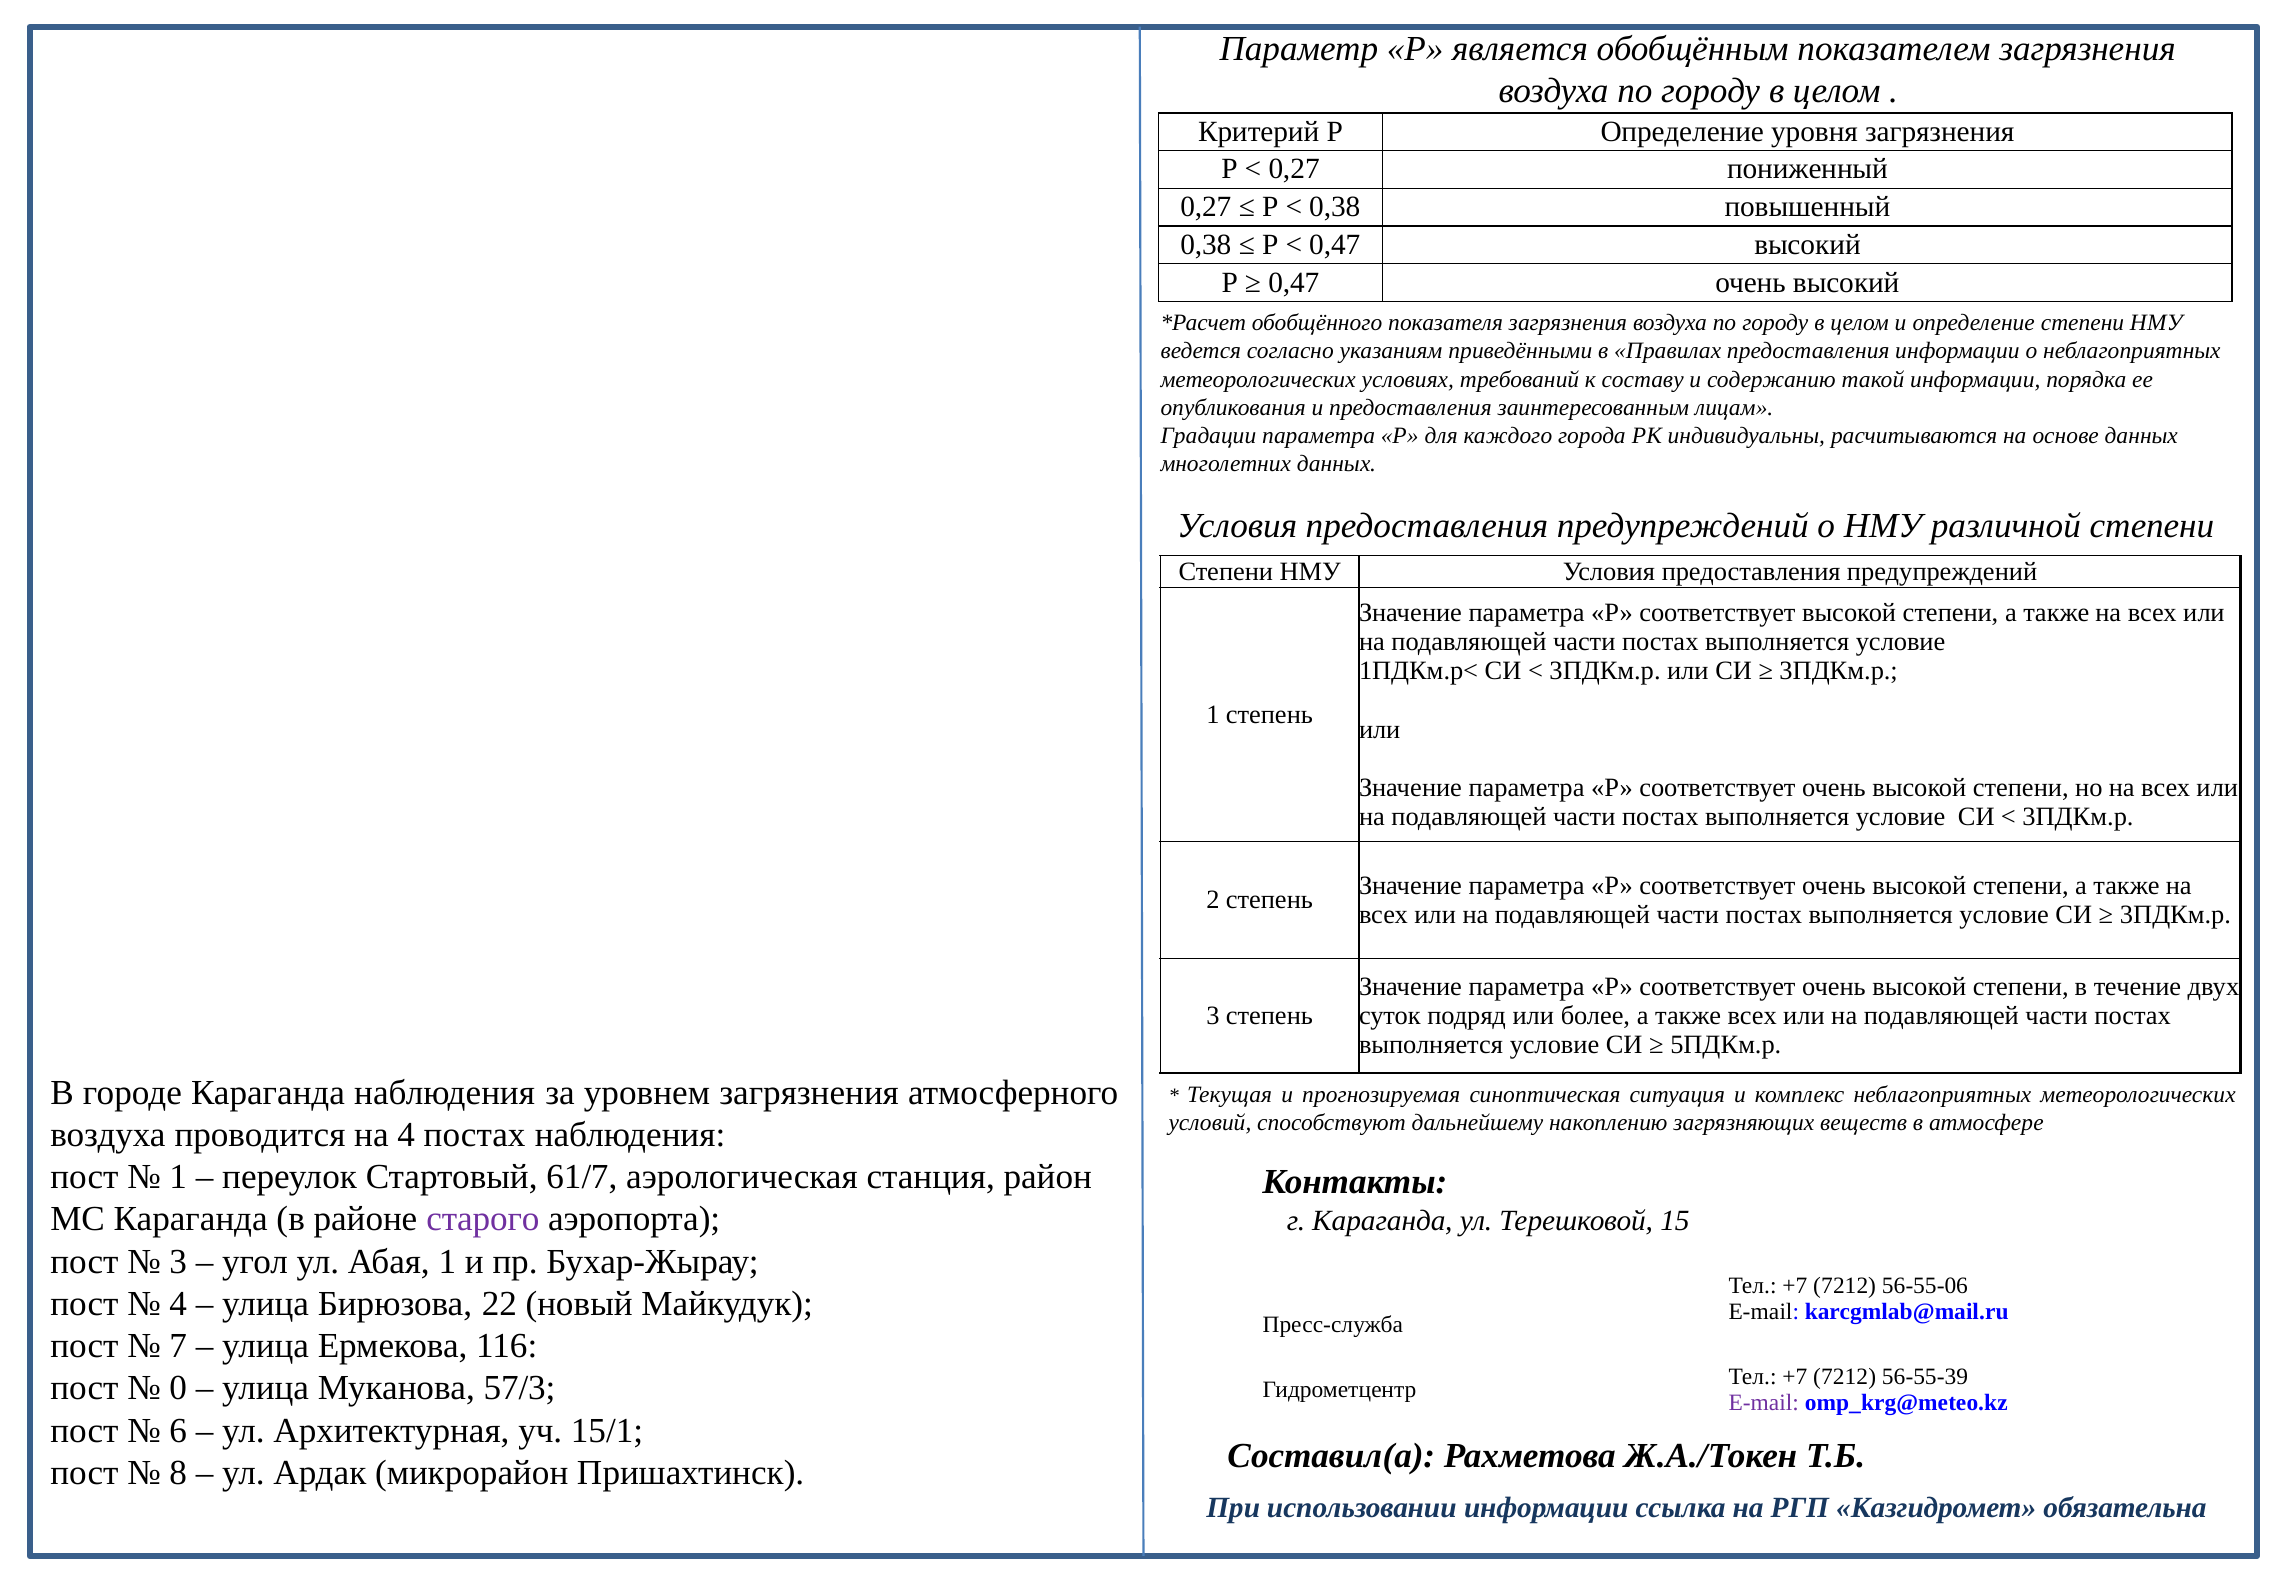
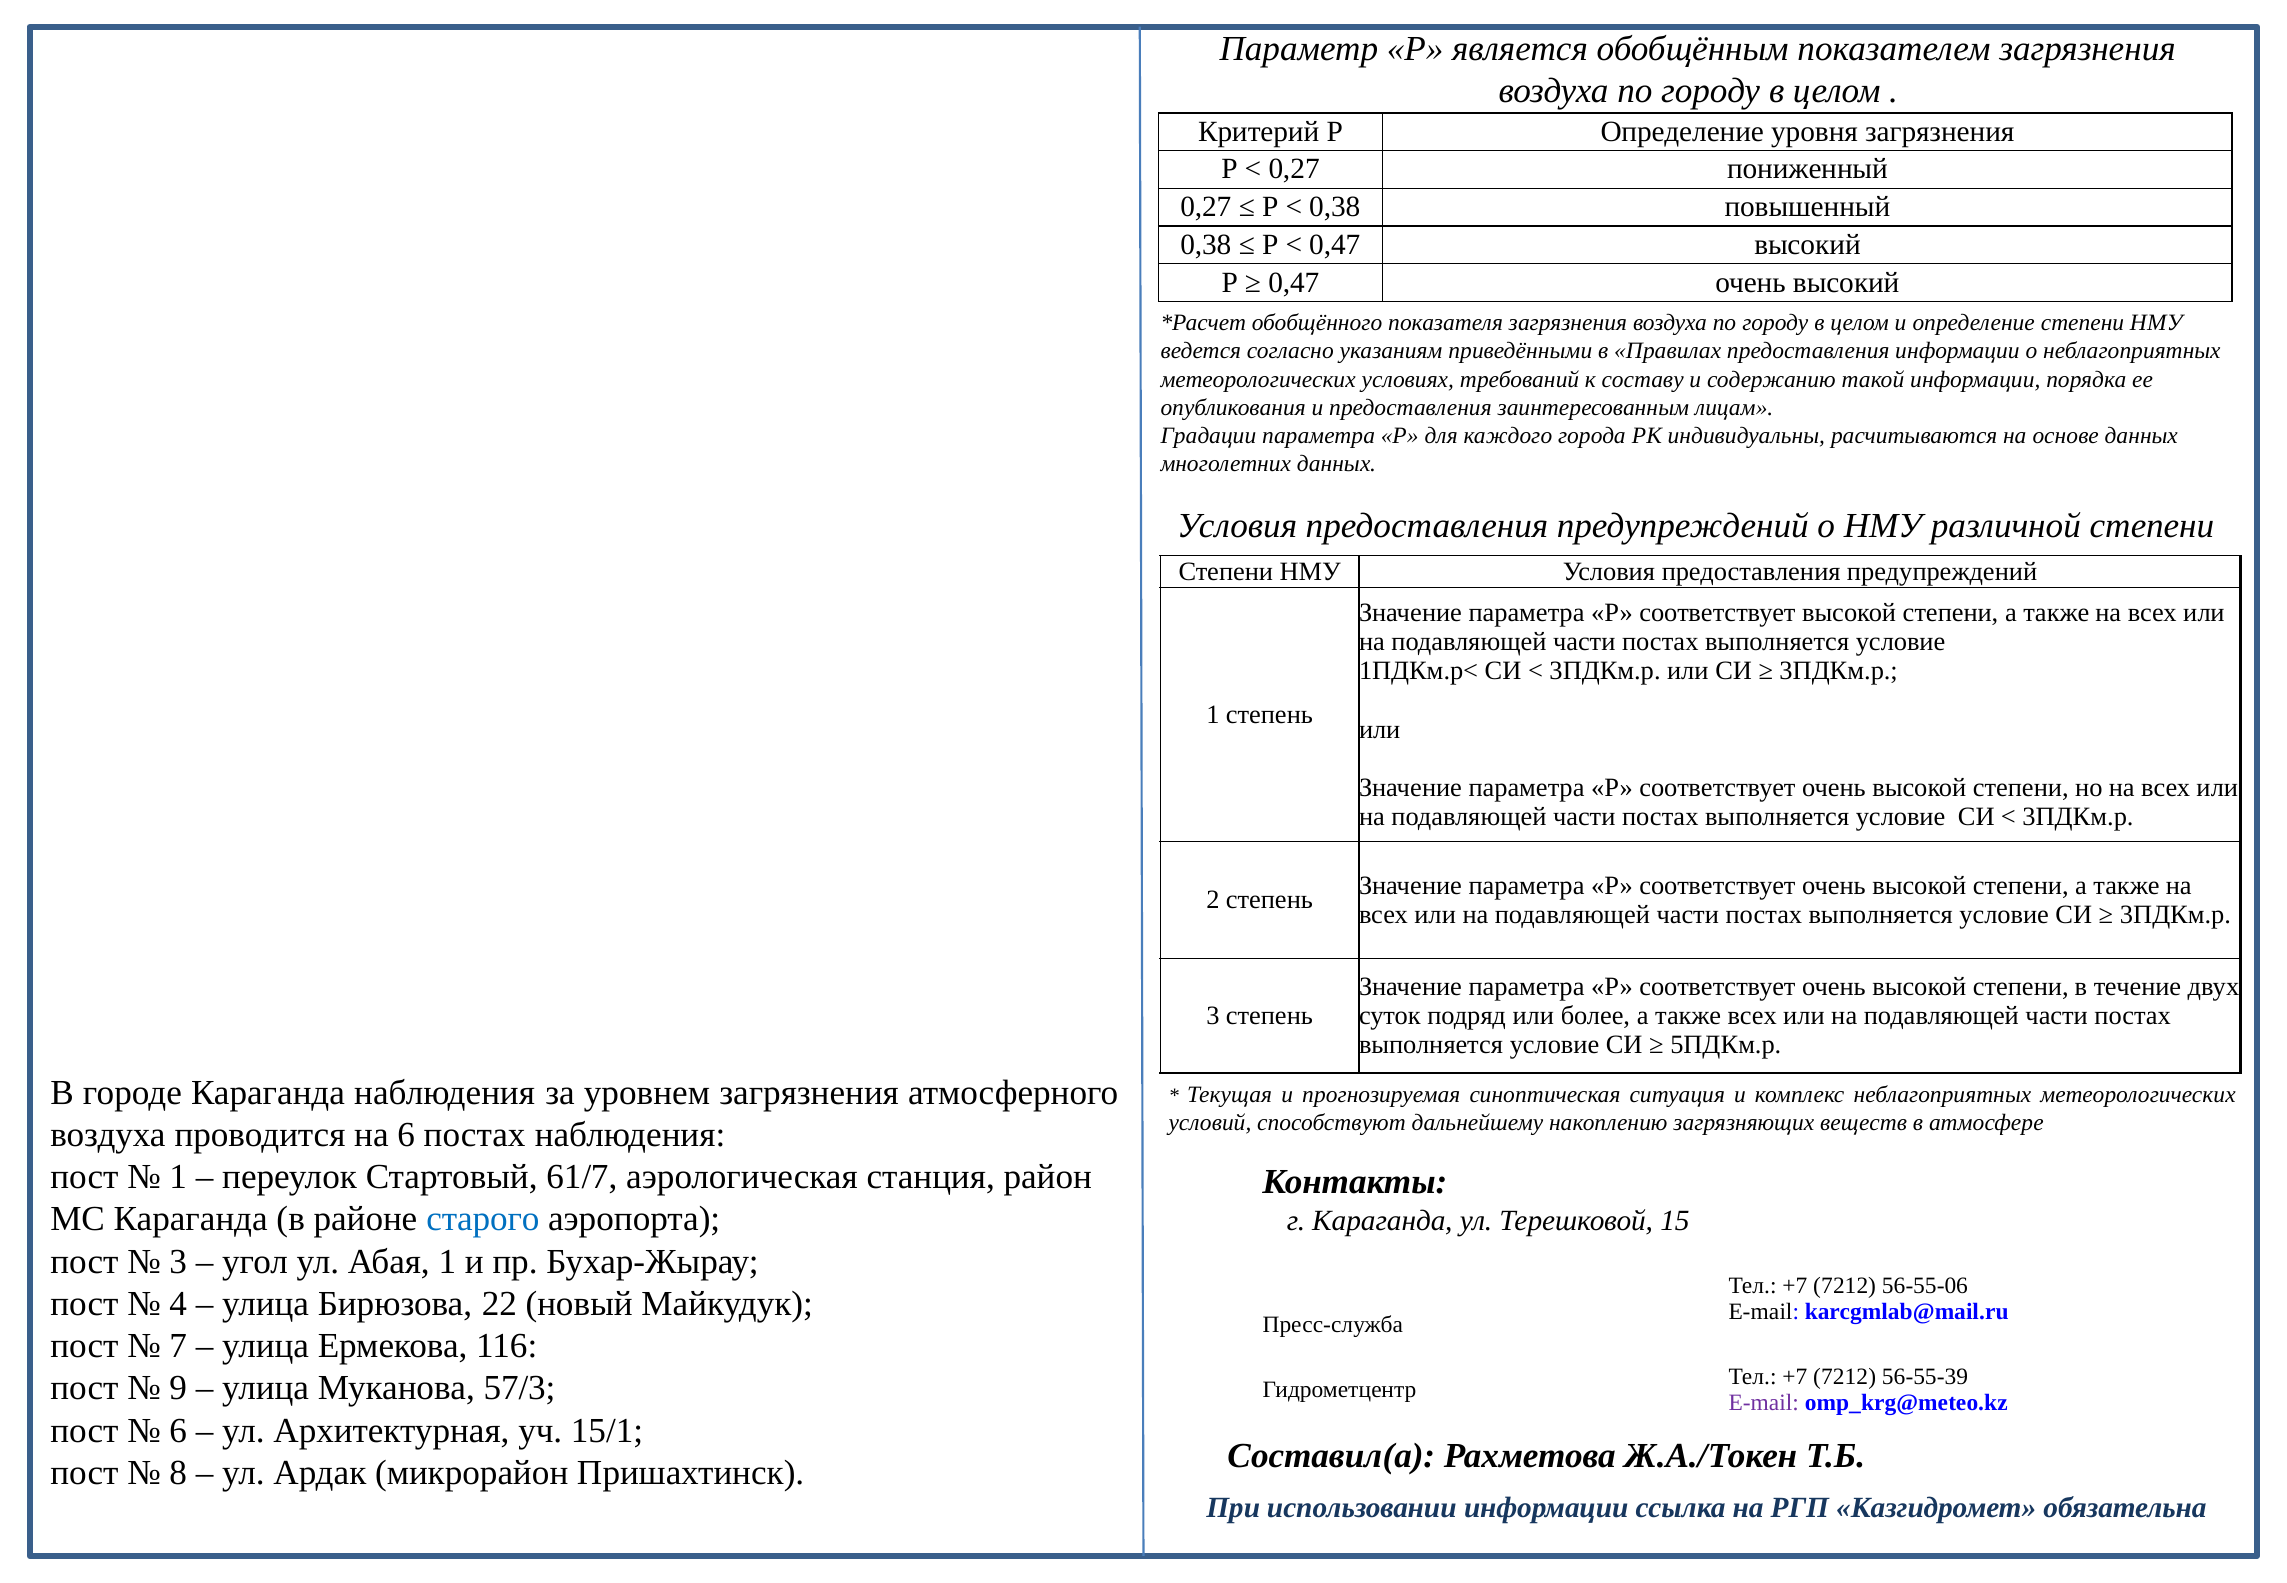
на 4: 4 -> 6
старого colour: purple -> blue
0: 0 -> 9
